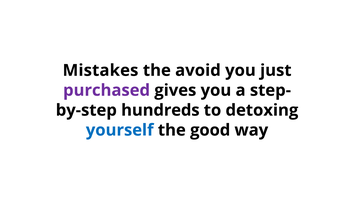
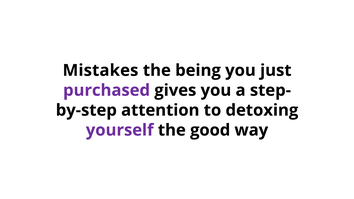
avoid: avoid -> being
hundreds: hundreds -> attention
yourself colour: blue -> purple
